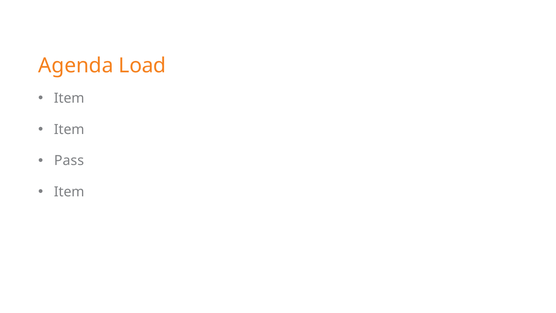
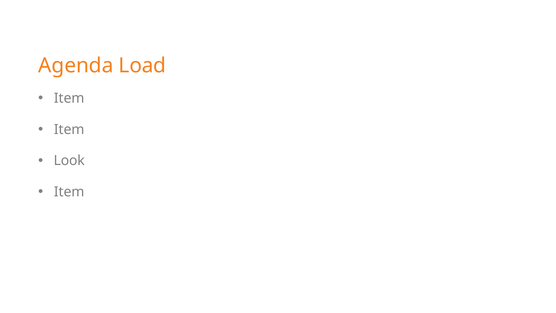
Pass: Pass -> Look
